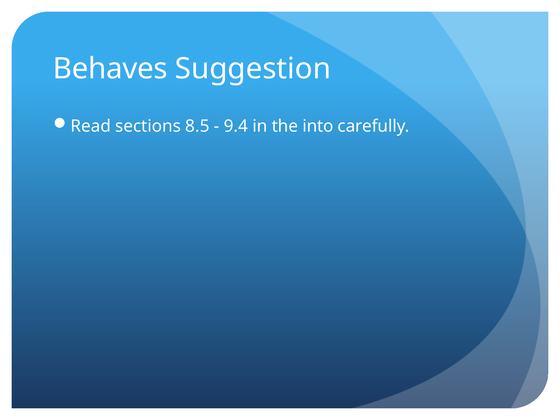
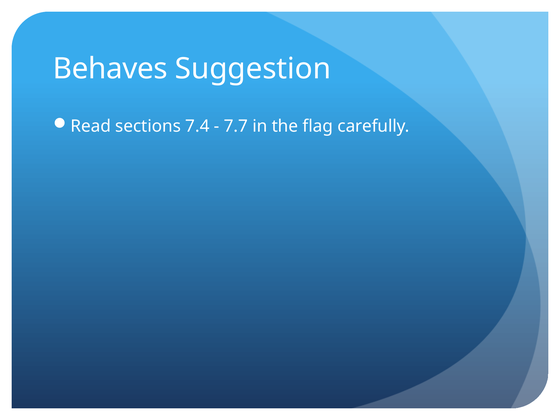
8.5: 8.5 -> 7.4
9.4: 9.4 -> 7.7
into: into -> flag
